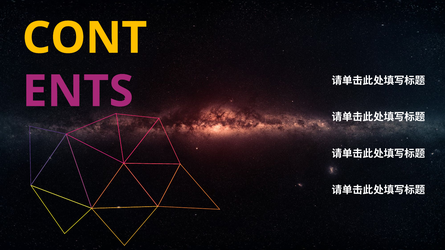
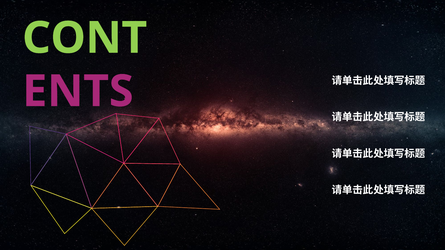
CONT colour: yellow -> light green
